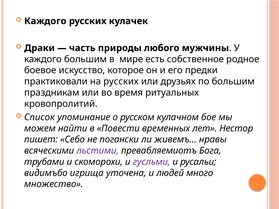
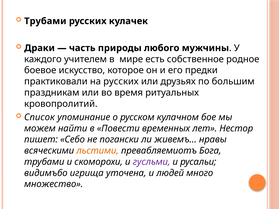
Каждого at (45, 21): Каждого -> Трубами
каждого большим: большим -> учителем
льстими colour: purple -> orange
